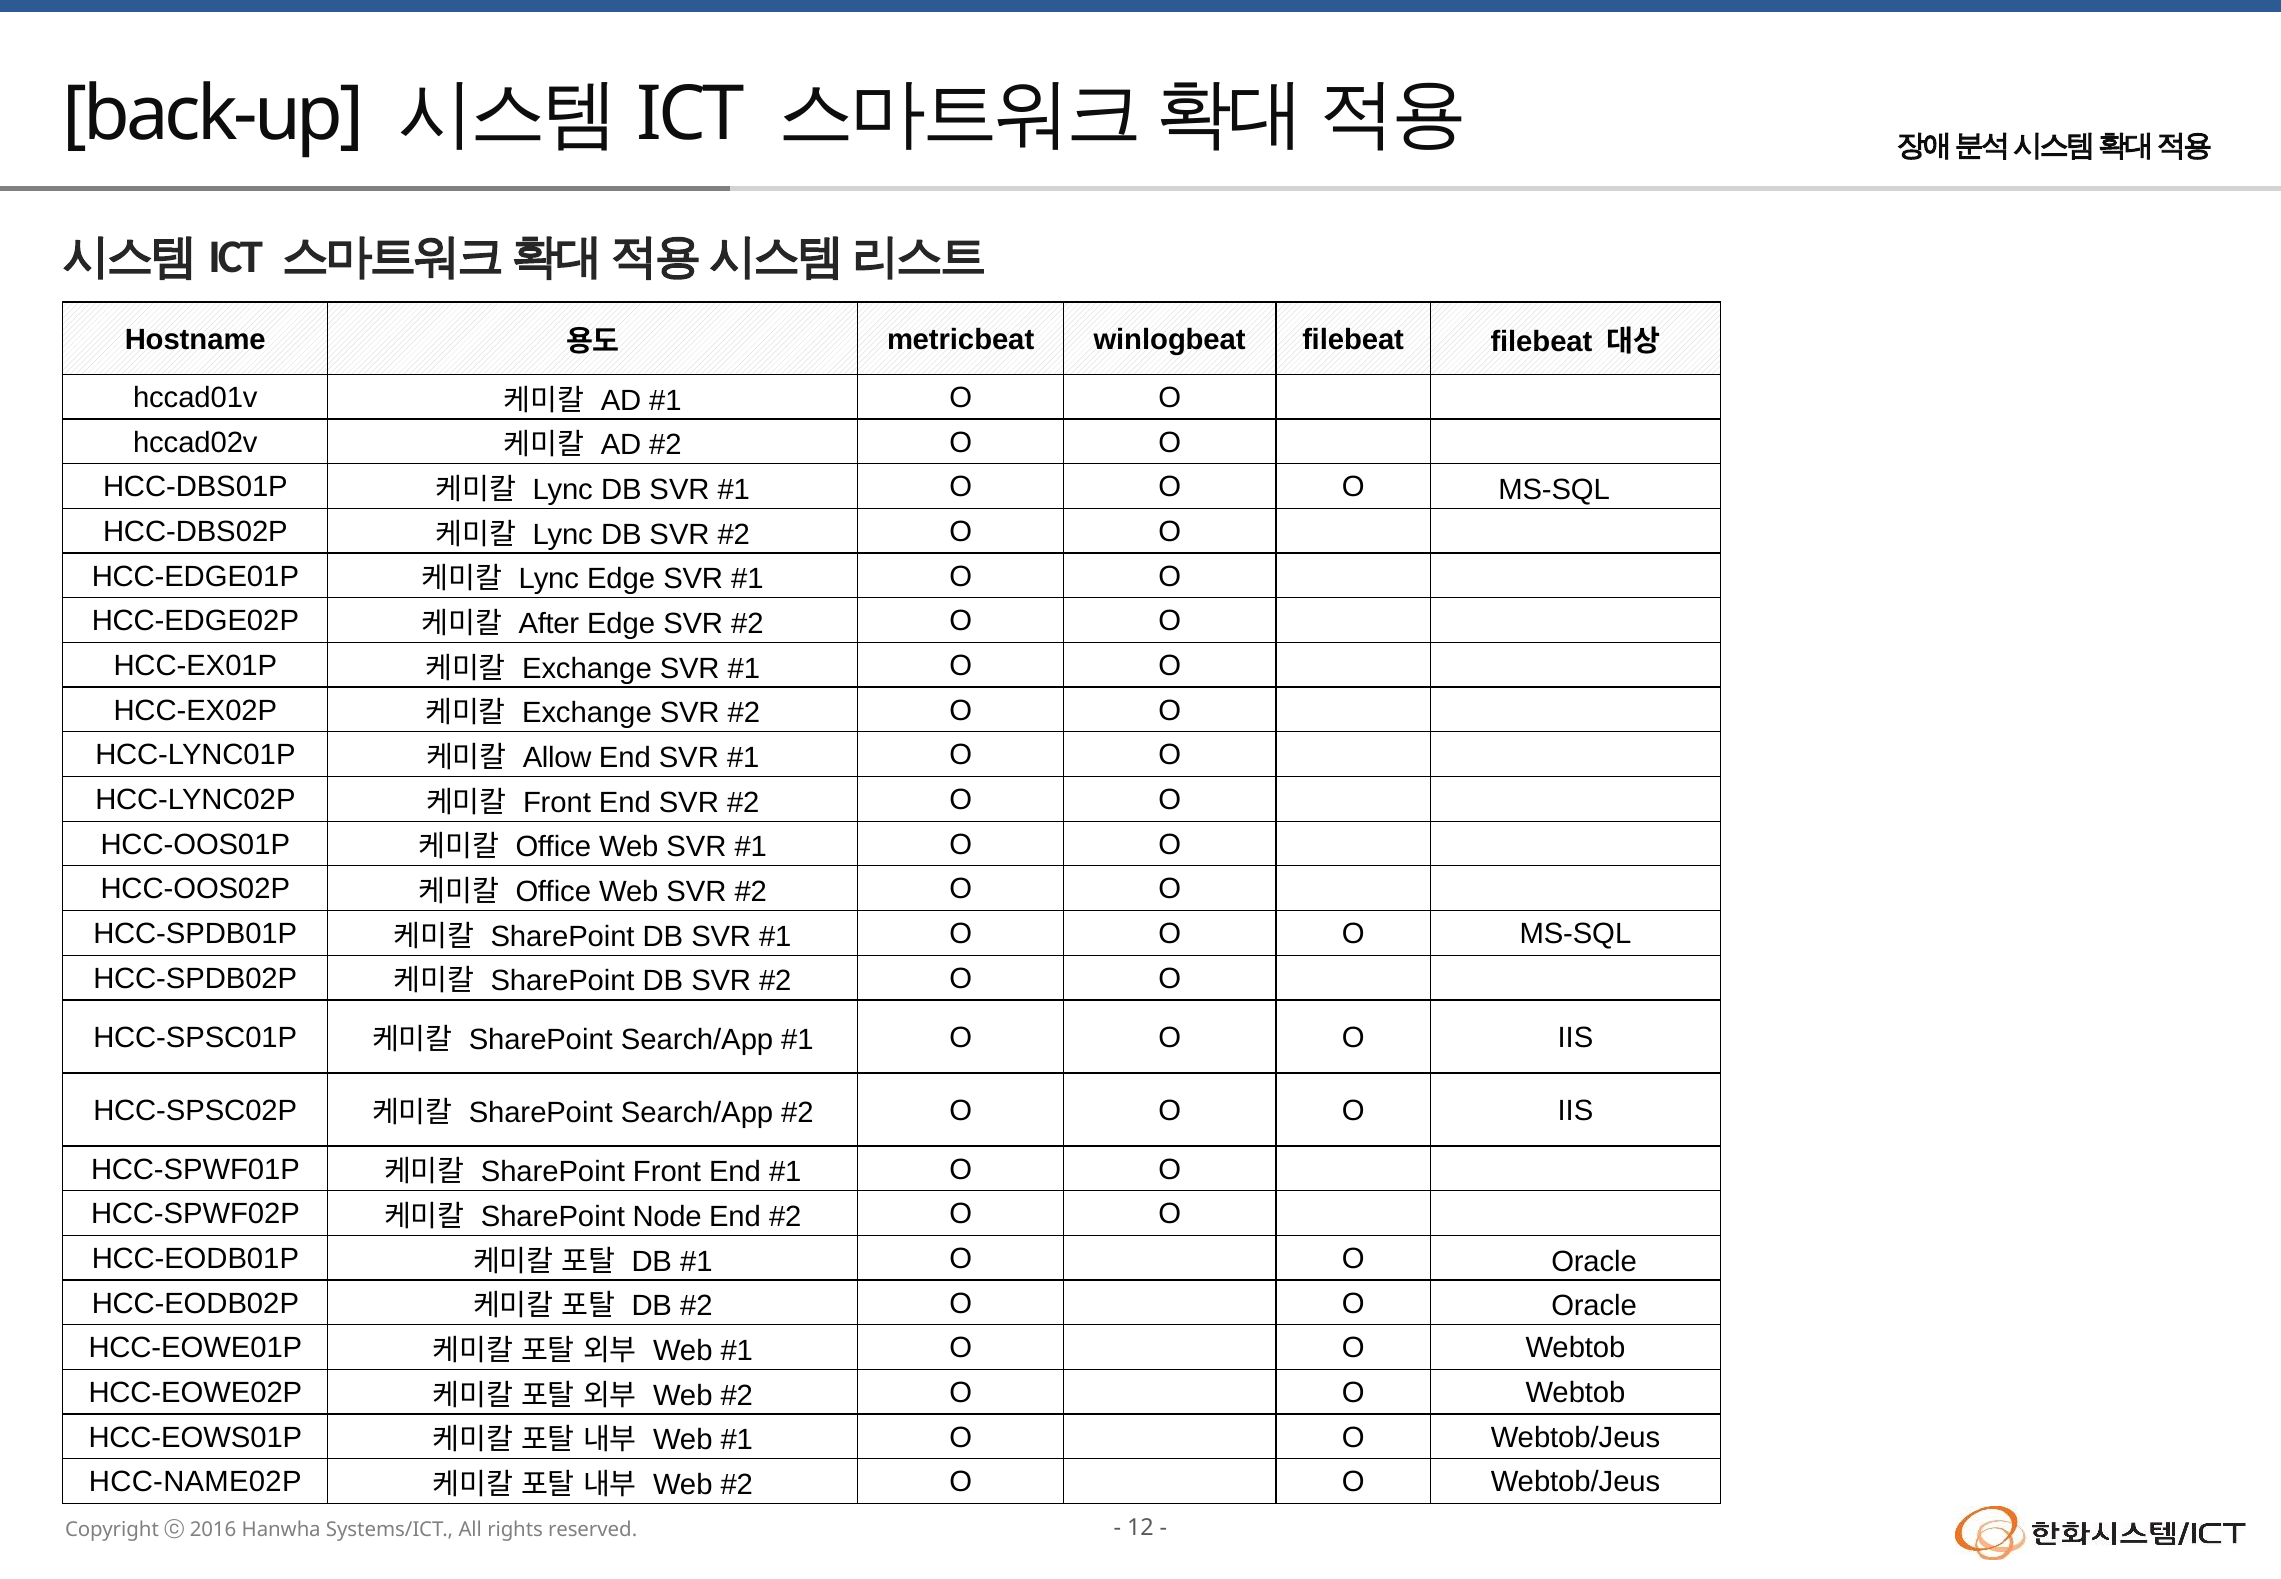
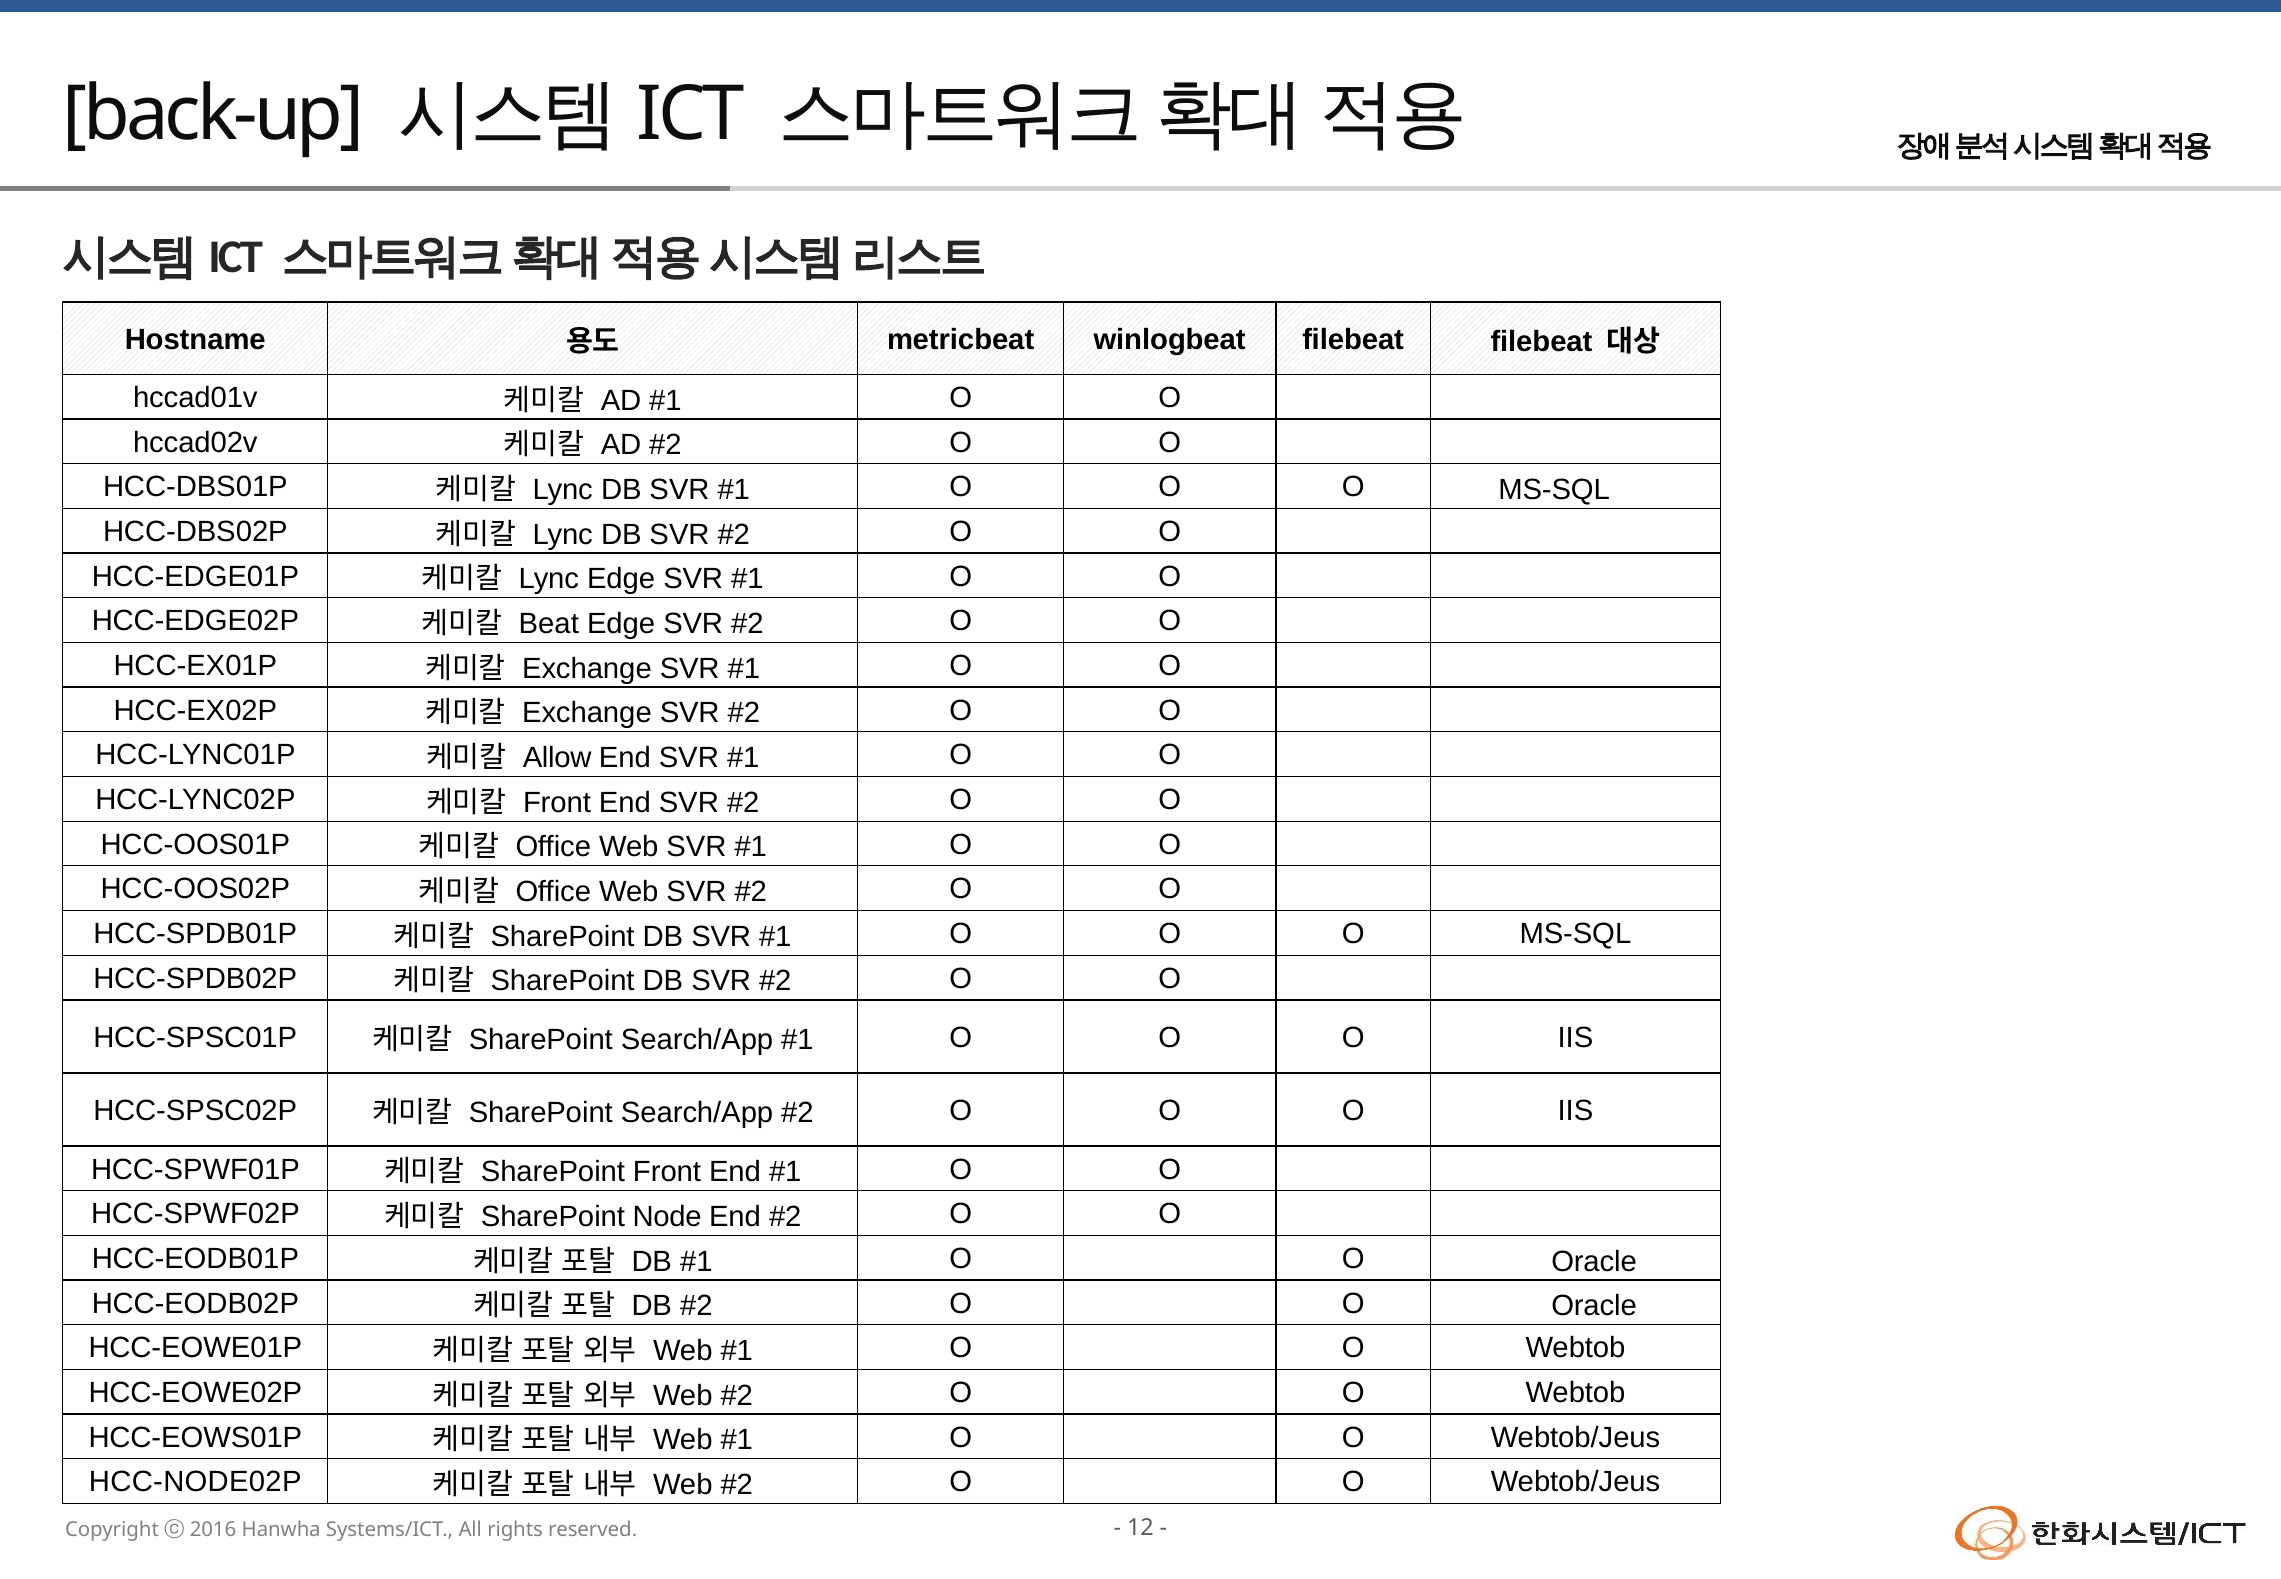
After: After -> Beat
HCC-NAME02P: HCC-NAME02P -> HCC-NODE02P
